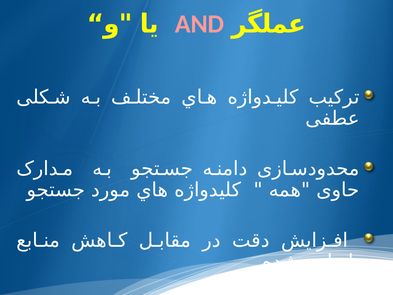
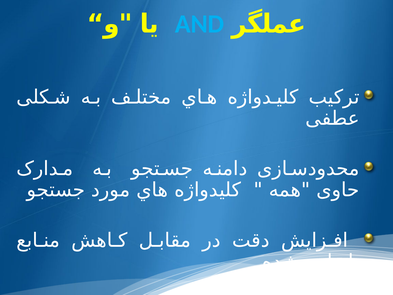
AND colour: pink -> light blue
